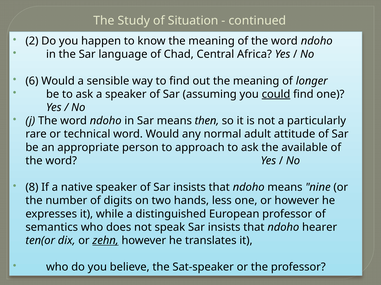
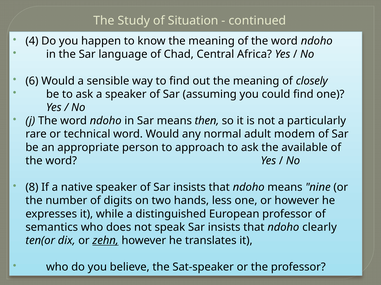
2: 2 -> 4
longer: longer -> closely
could underline: present -> none
attitude: attitude -> modem
hearer: hearer -> clearly
